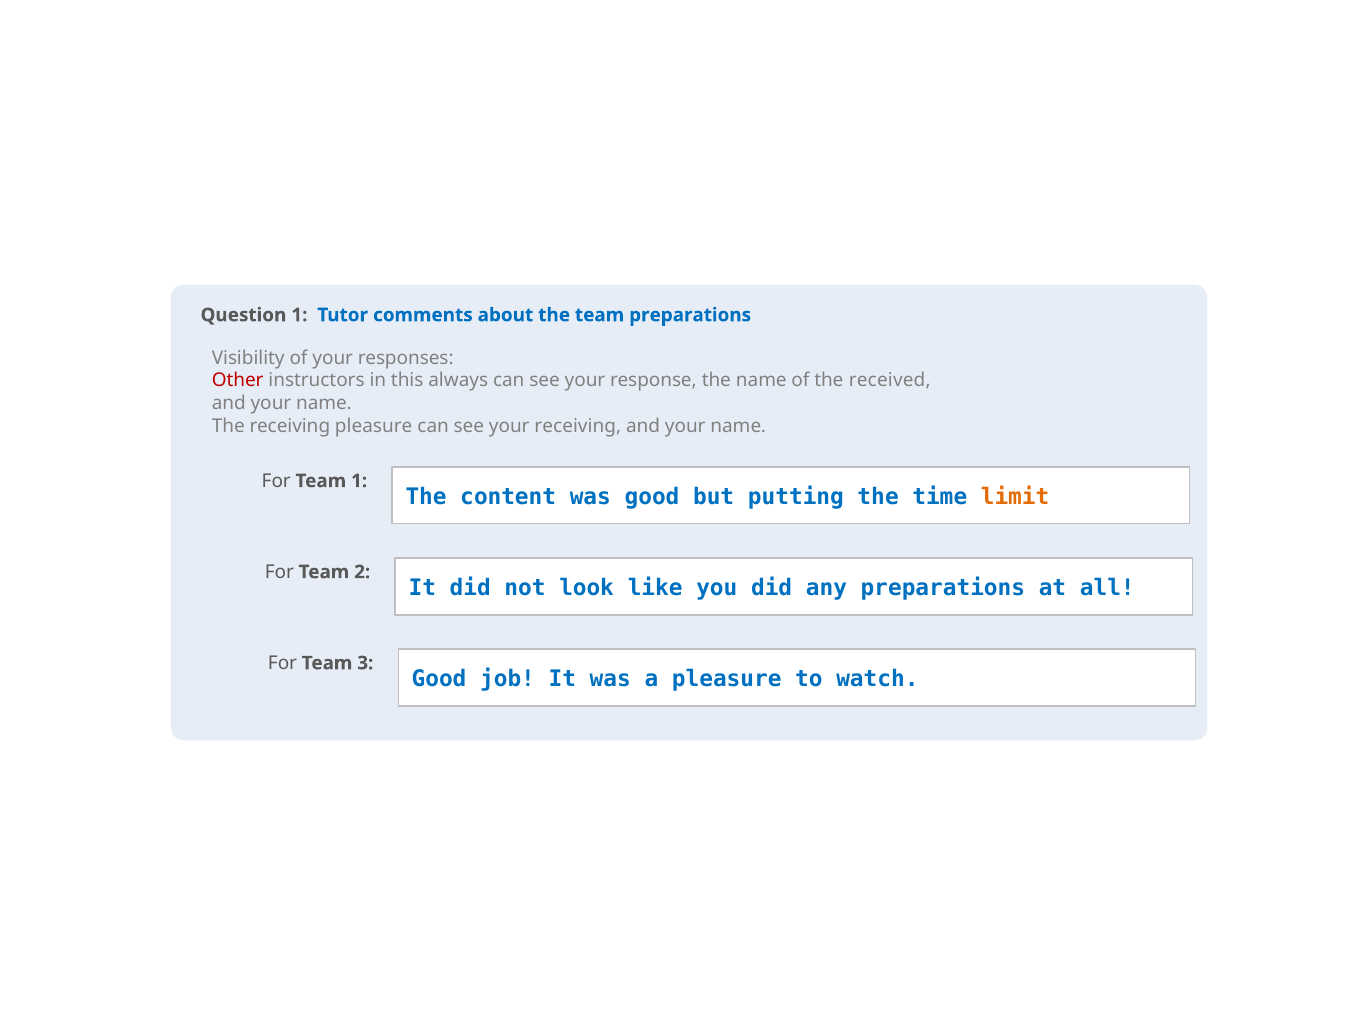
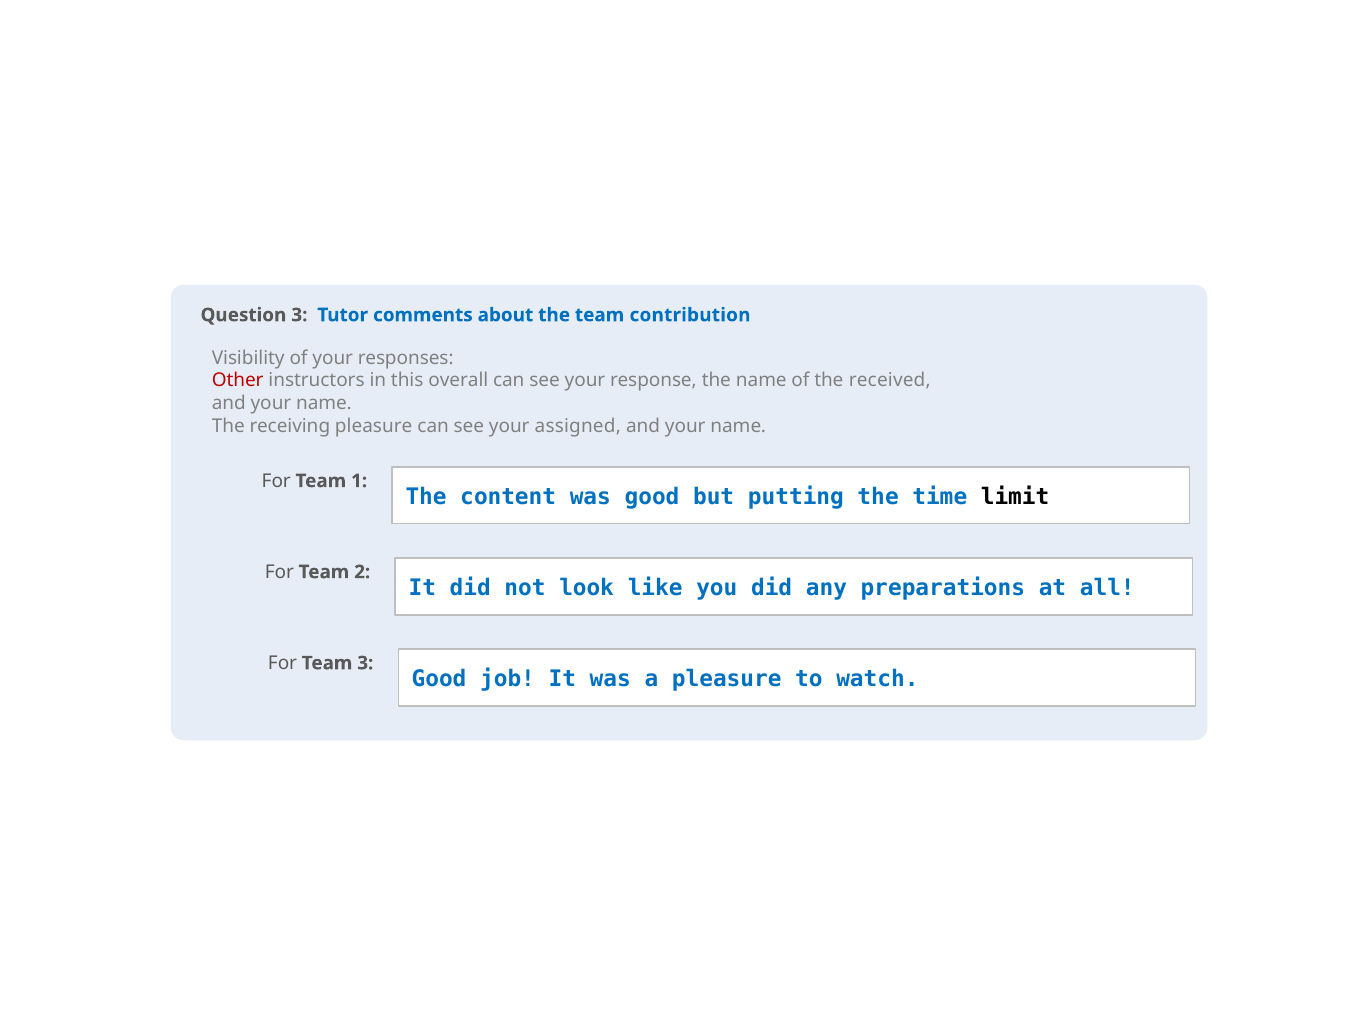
Question 1: 1 -> 3
team preparations: preparations -> contribution
always: always -> overall
your receiving: receiving -> assigned
limit colour: orange -> black
